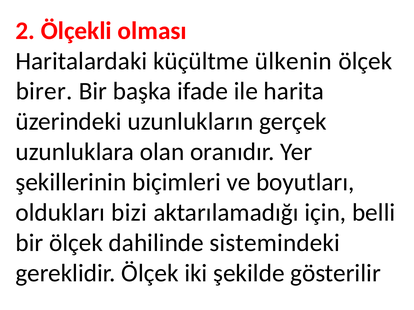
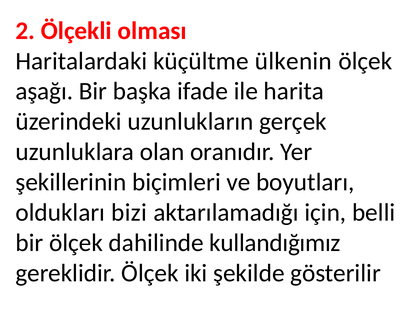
birer: birer -> aşağı
sistemindeki: sistemindeki -> kullandığımız
